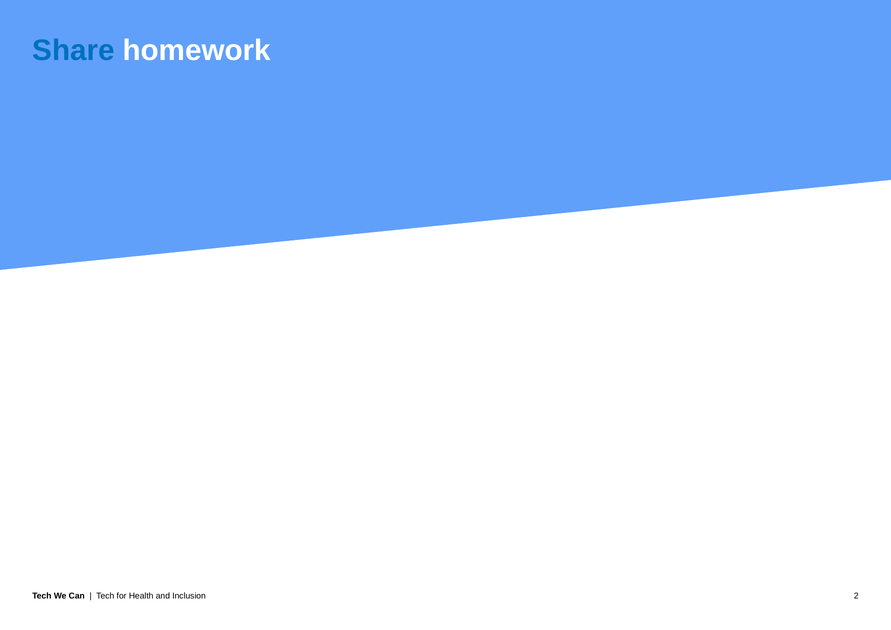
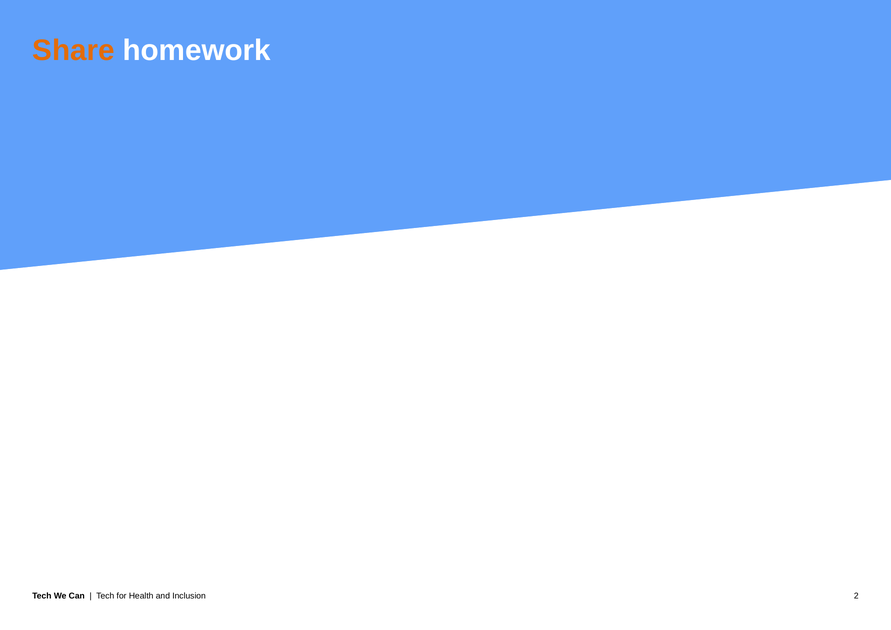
Share colour: blue -> orange
